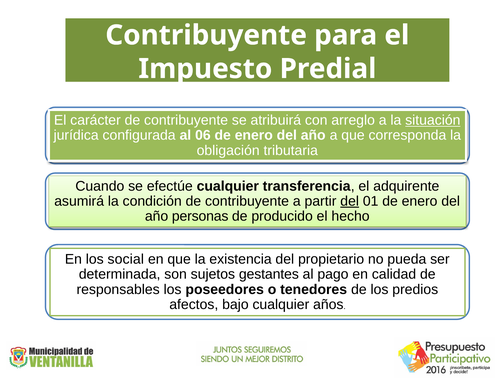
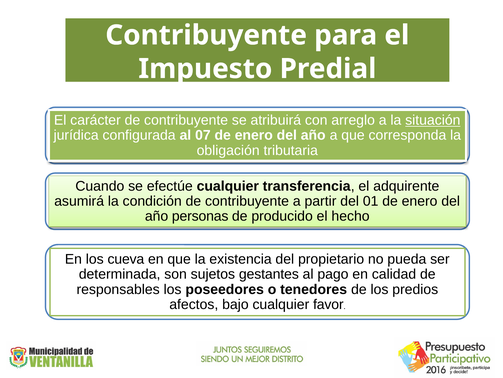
06: 06 -> 07
del at (350, 201) underline: present -> none
social: social -> cueva
años: años -> favor
